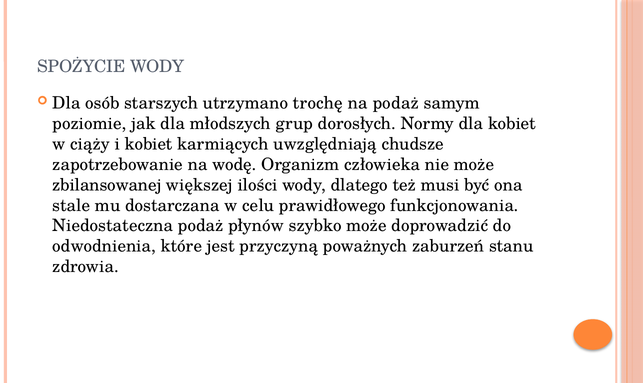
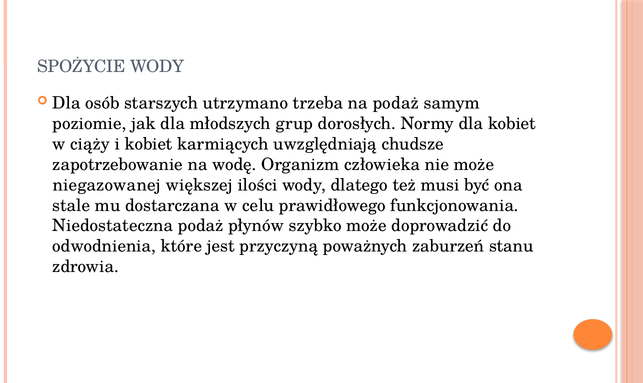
trochę: trochę -> trzeba
zbilansowanej: zbilansowanej -> niegazowanej
